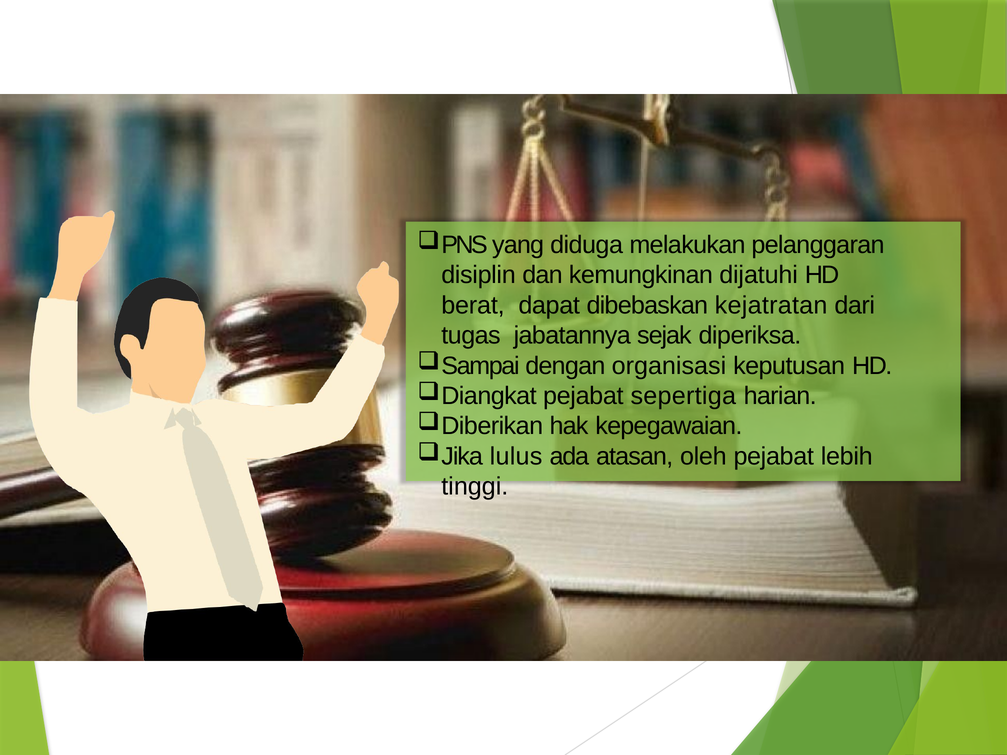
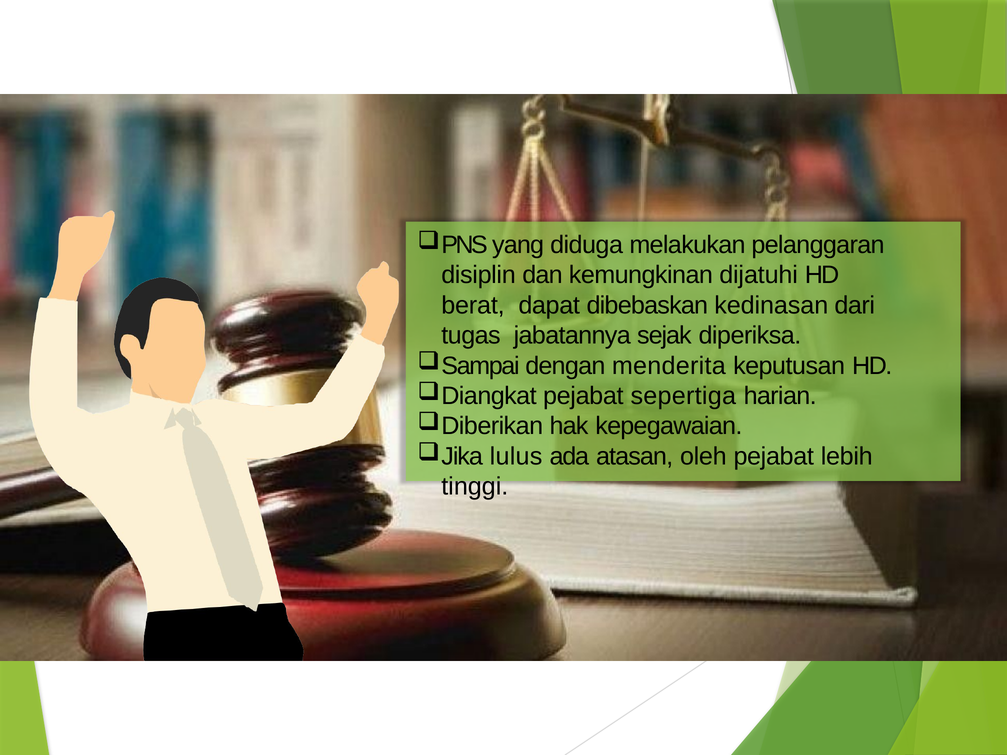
kejatratan: kejatratan -> kedinasan
organisasi: organisasi -> menderita
